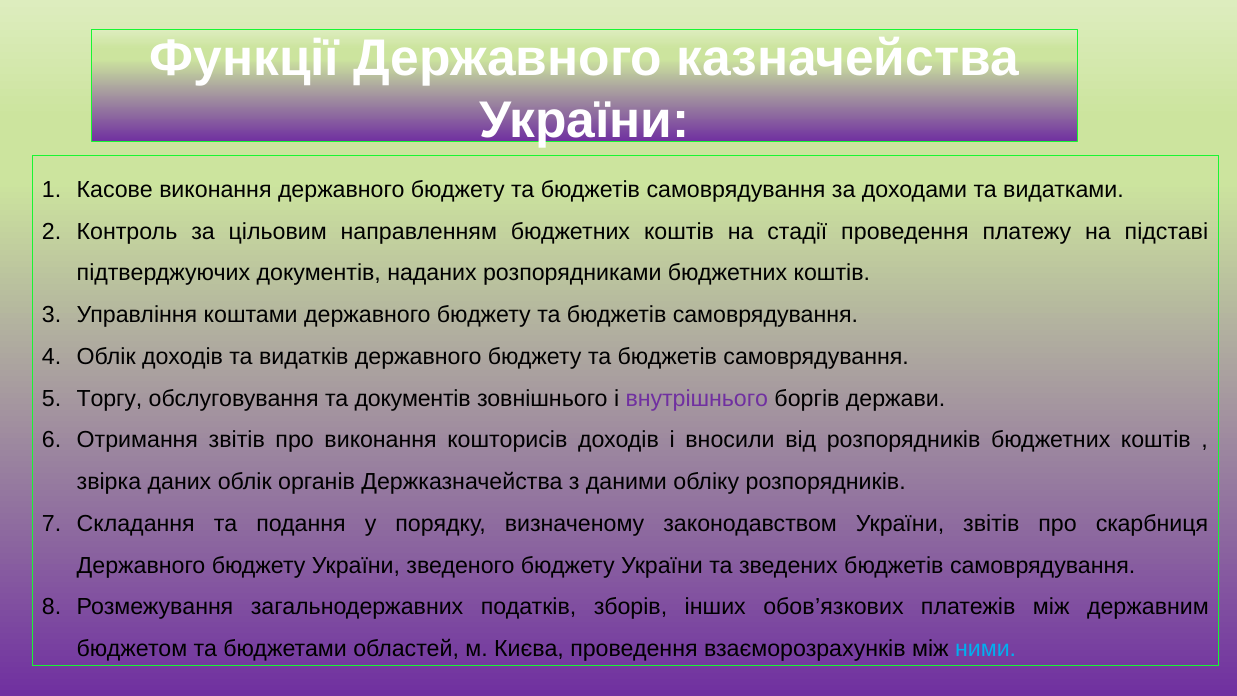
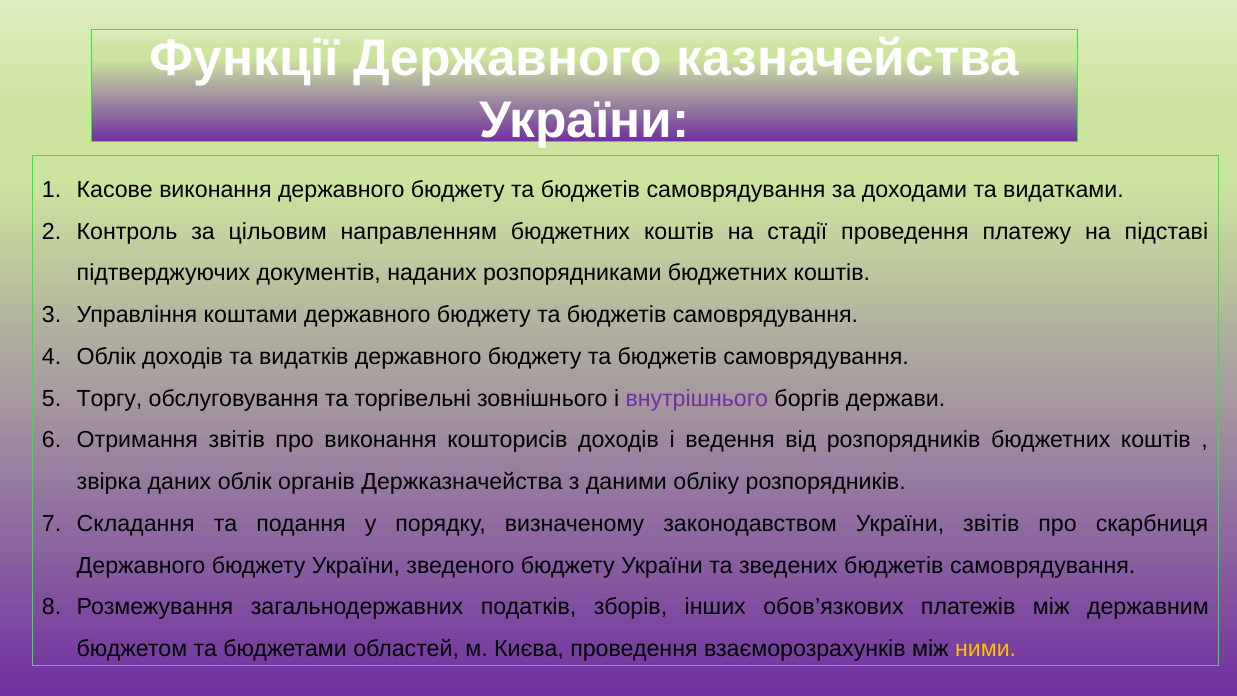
та документів: документів -> торгівельні
вносили: вносили -> ведення
ними colour: light blue -> yellow
